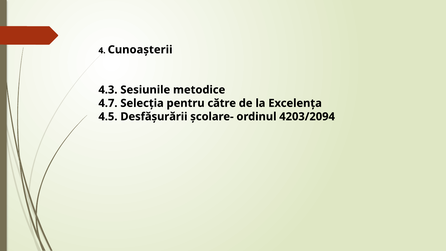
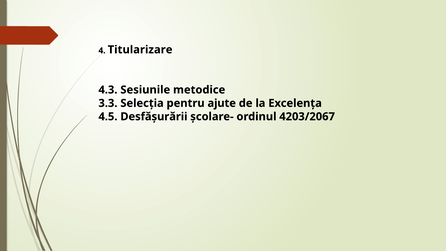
Cunoașterii: Cunoașterii -> Titularizare
4.7: 4.7 -> 3.3
către: către -> ajute
4203/2094: 4203/2094 -> 4203/2067
